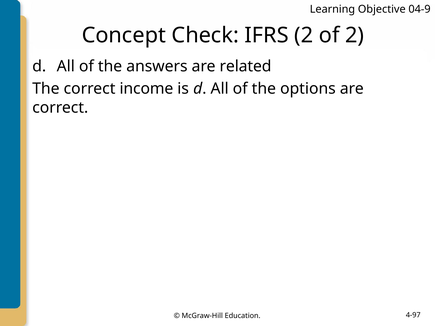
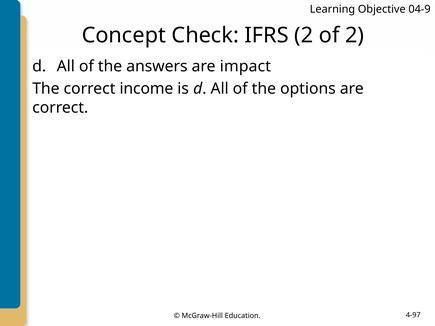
related: related -> impact
